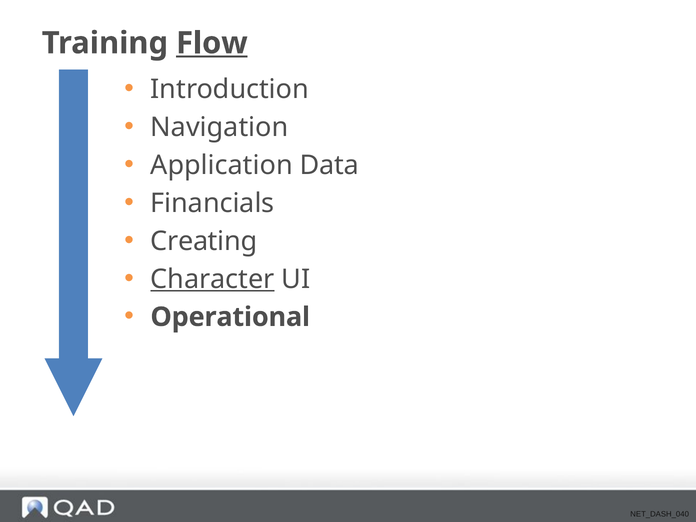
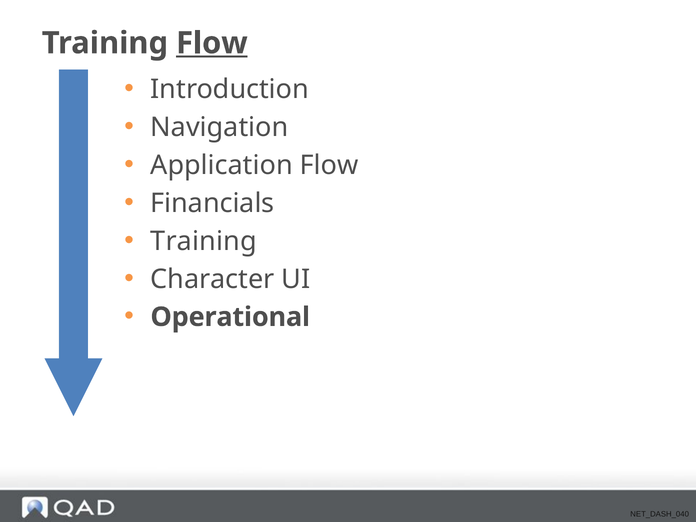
Application Data: Data -> Flow
Creating at (204, 241): Creating -> Training
Character underline: present -> none
